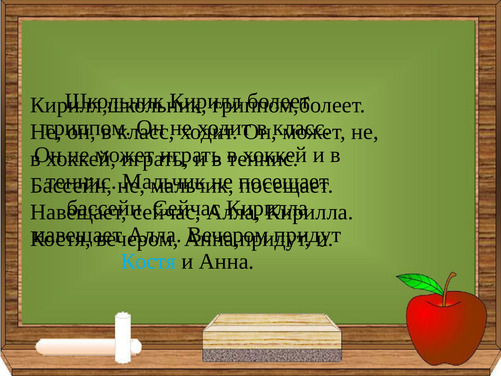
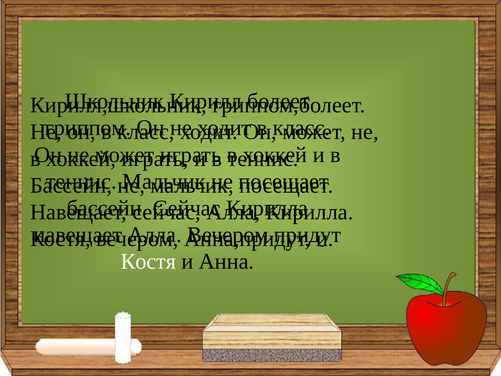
Костя at (148, 261) colour: light blue -> white
